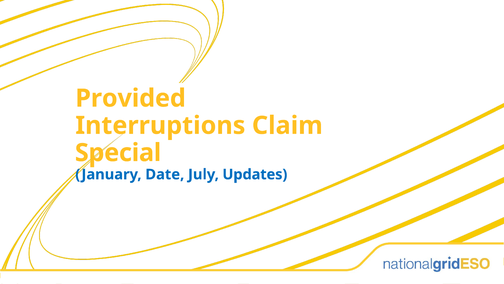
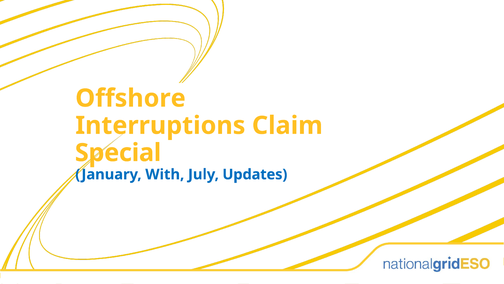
Provided: Provided -> Offshore
Date: Date -> With
